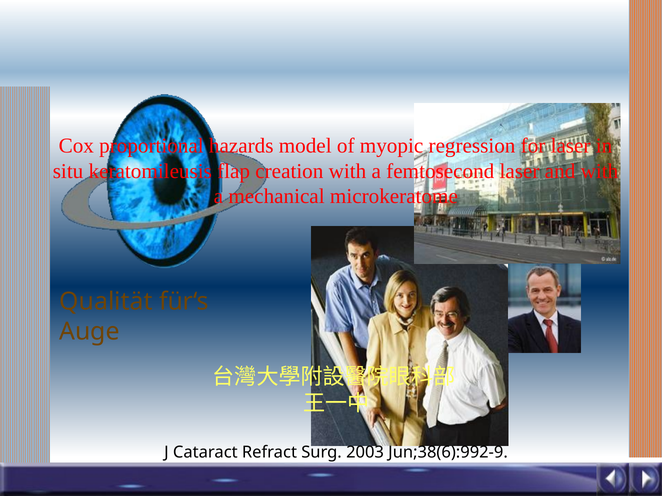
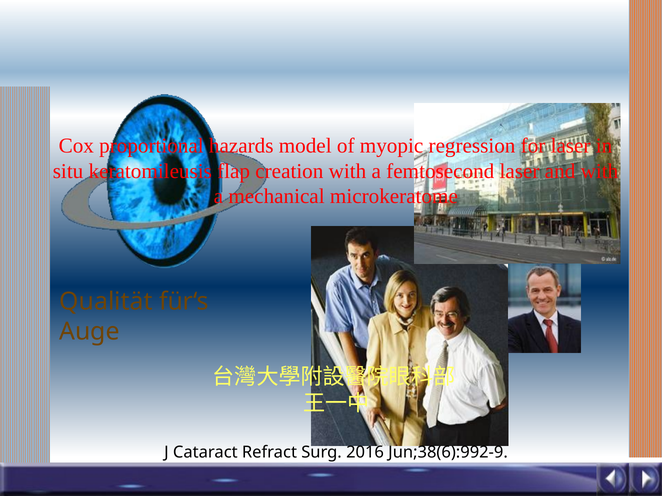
2003: 2003 -> 2016
